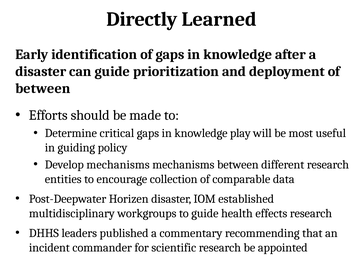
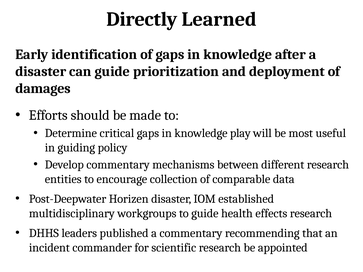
between at (43, 88): between -> damages
Develop mechanisms: mechanisms -> commentary
